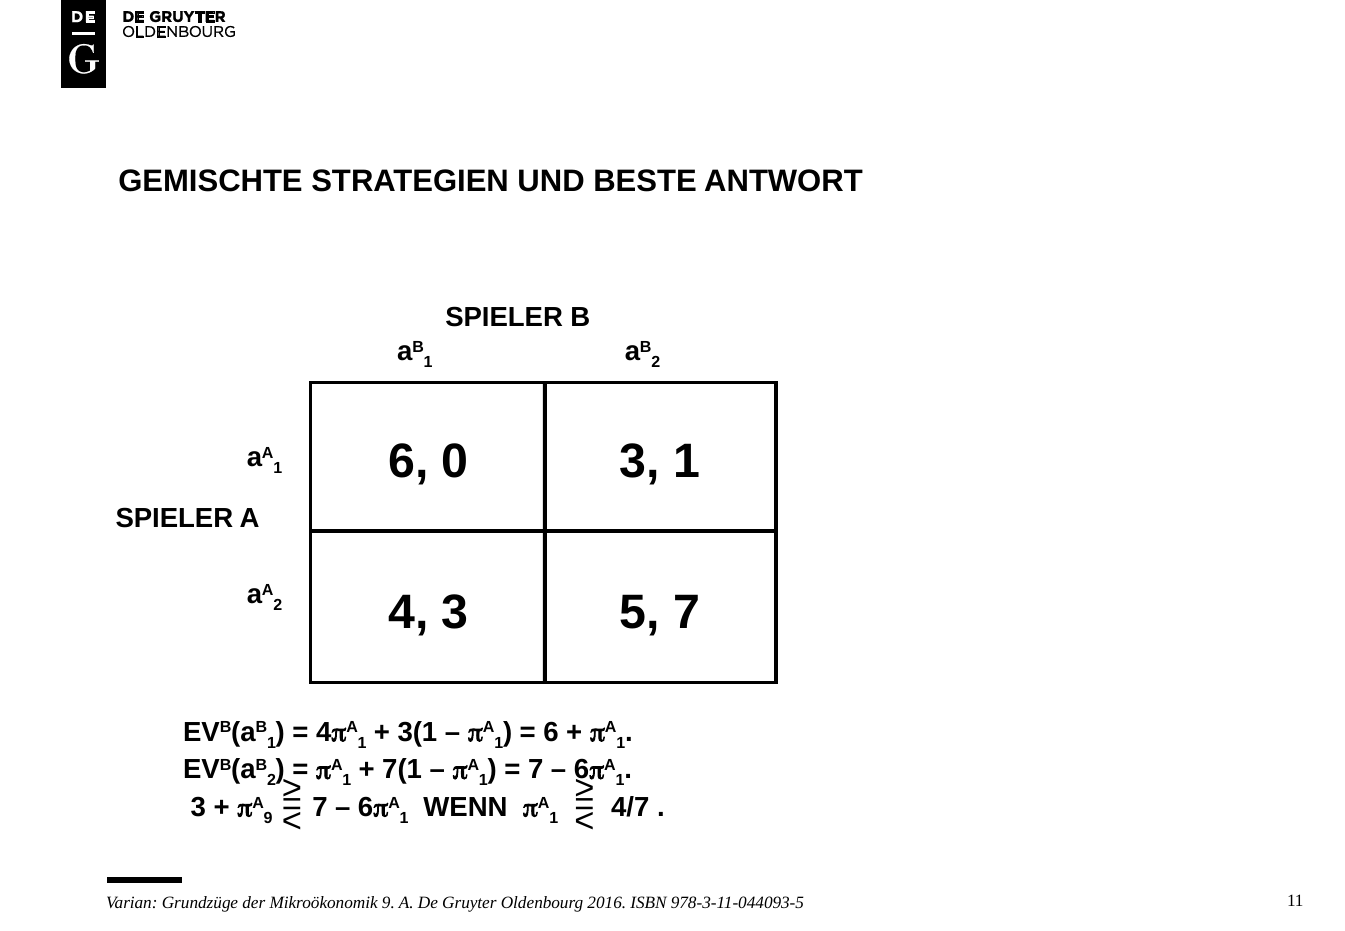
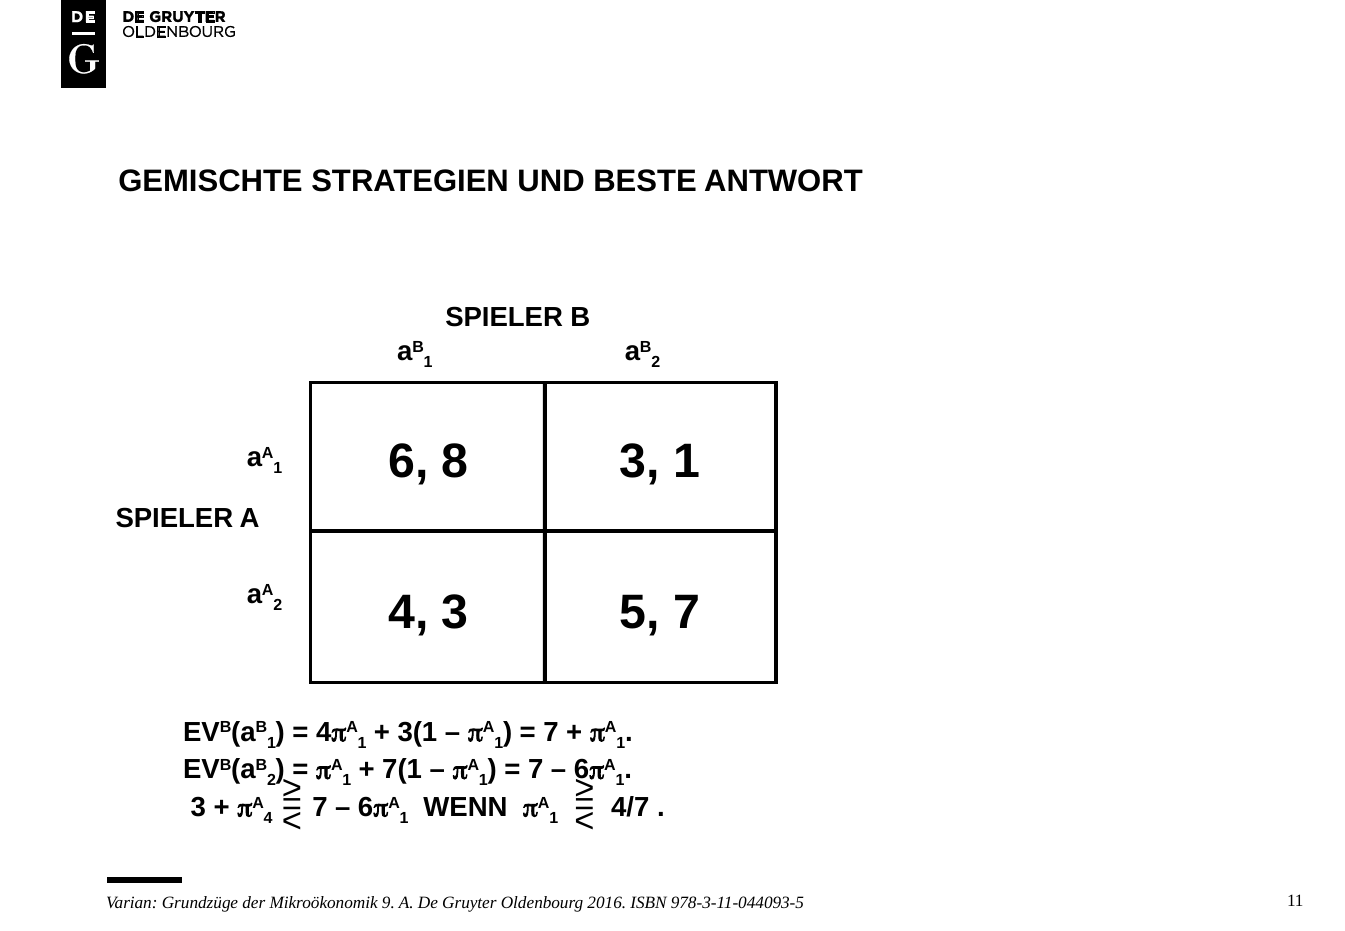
0: 0 -> 8
6 at (551, 732): 6 -> 7
9 at (268, 818): 9 -> 4
